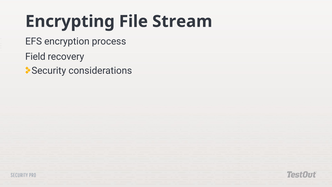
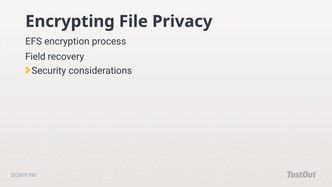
Stream: Stream -> Privacy
